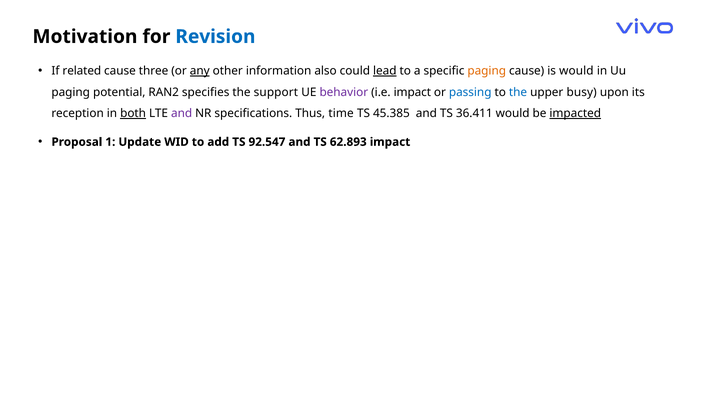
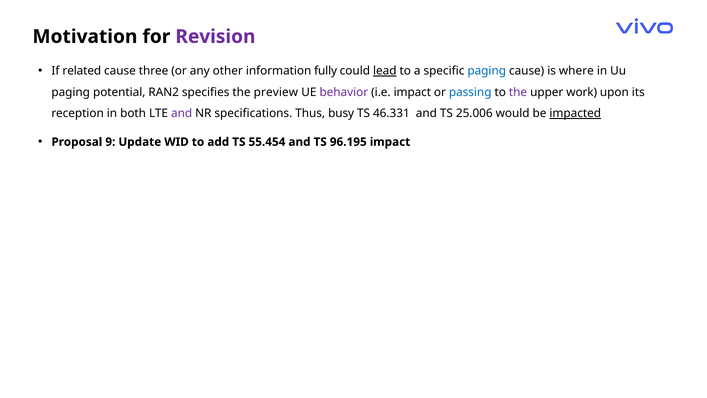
Revision colour: blue -> purple
any underline: present -> none
also: also -> fully
paging at (487, 71) colour: orange -> blue
is would: would -> where
support: support -> preview
the at (518, 92) colour: blue -> purple
busy: busy -> work
both underline: present -> none
time: time -> busy
45.385: 45.385 -> 46.331
36.411: 36.411 -> 25.006
1: 1 -> 9
92.547: 92.547 -> 55.454
62.893: 62.893 -> 96.195
